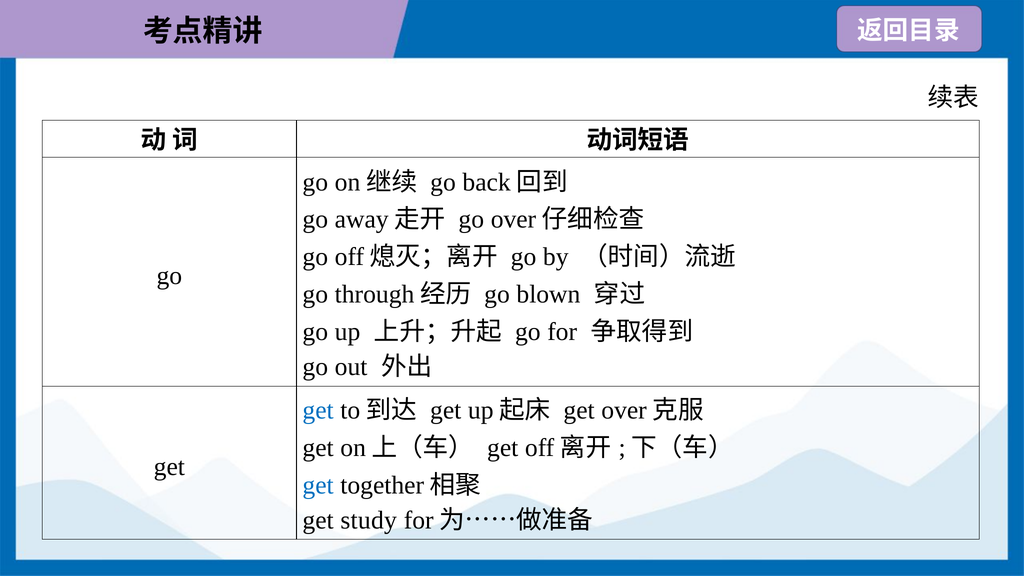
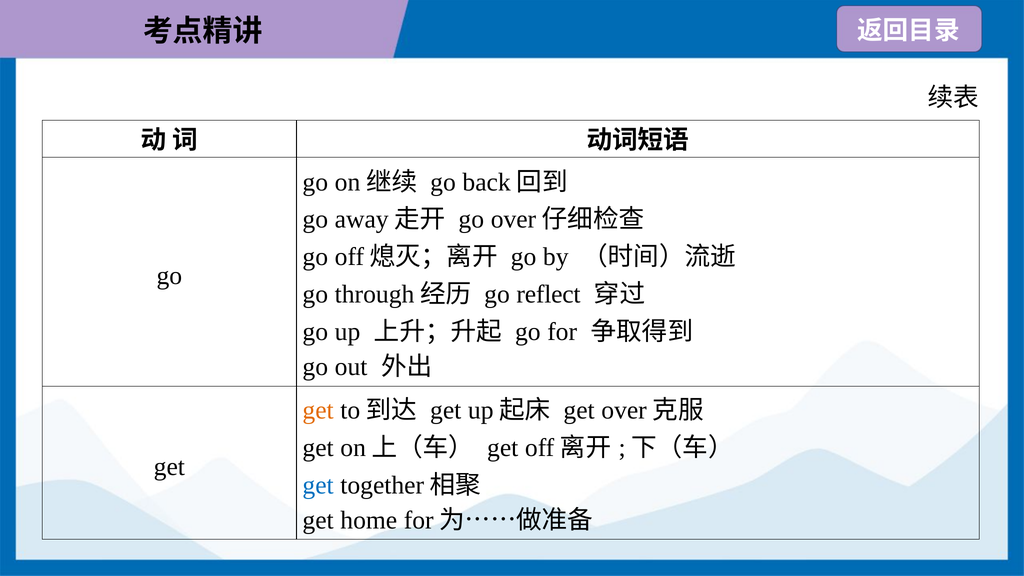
blown: blown -> reflect
get at (318, 410) colour: blue -> orange
study: study -> home
